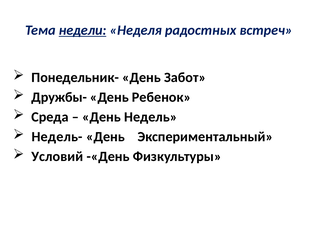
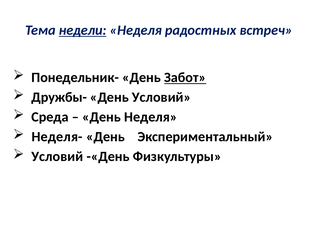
Забот underline: none -> present
День Ребенок: Ребенок -> Условий
День Недель: Недель -> Неделя
Недель-: Недель- -> Неделя-
